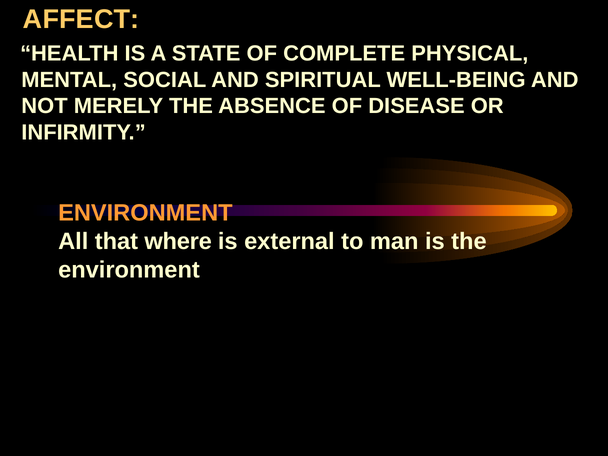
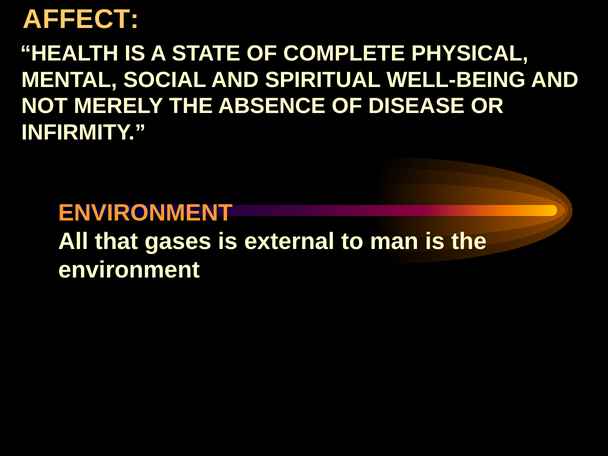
where: where -> gases
